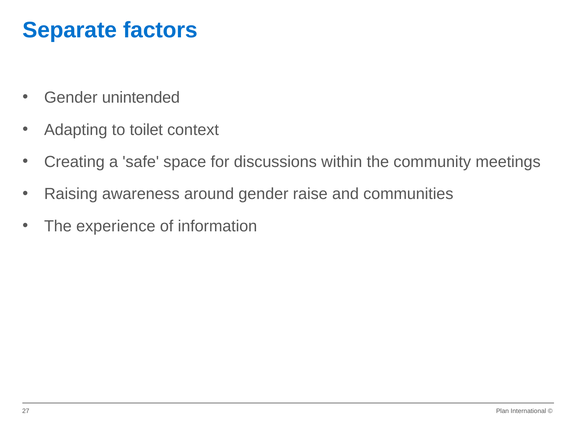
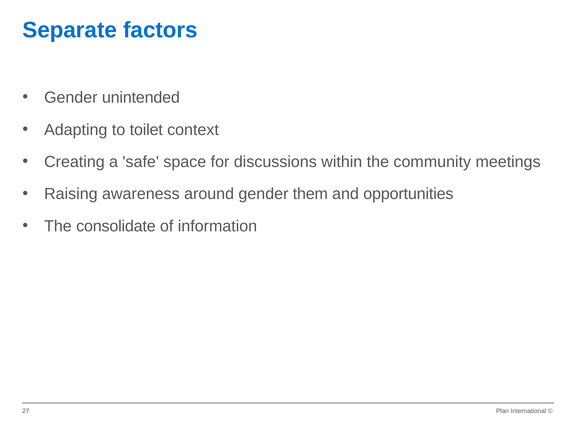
raise: raise -> them
communities: communities -> opportunities
experience: experience -> consolidate
